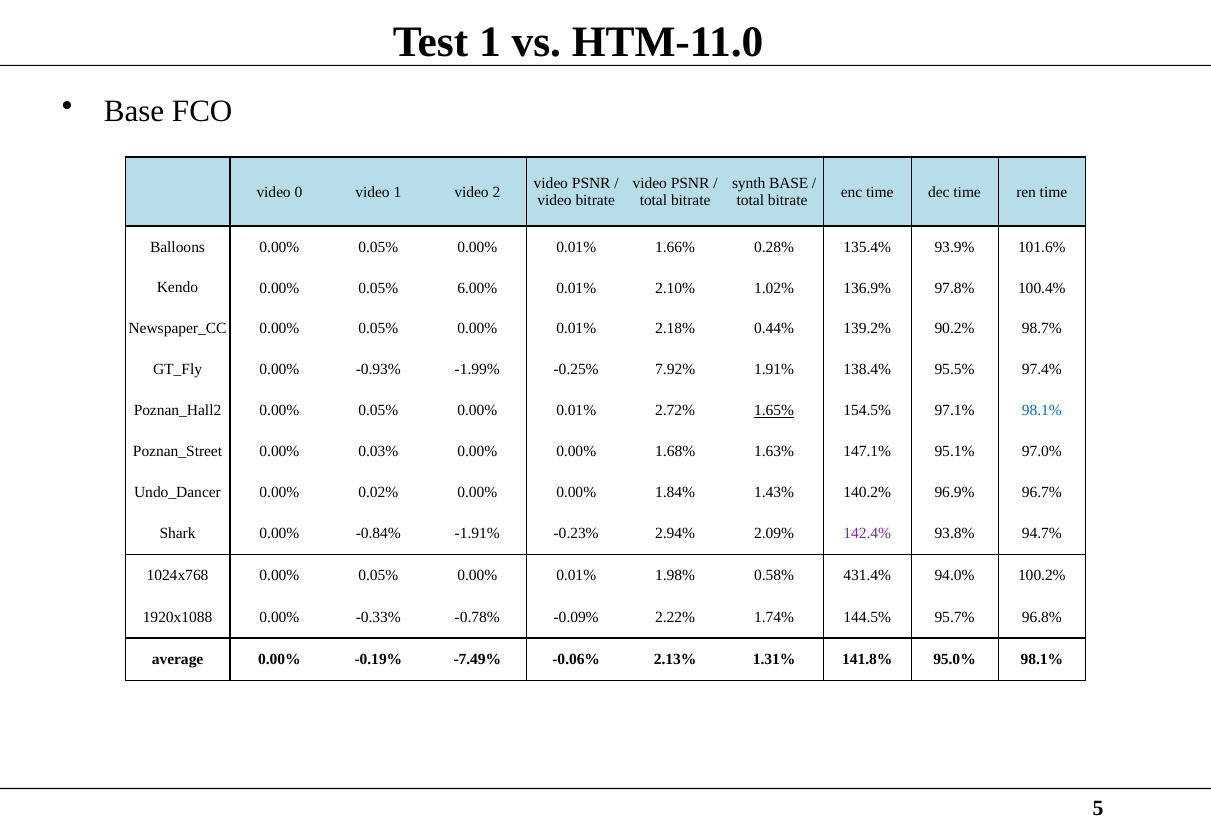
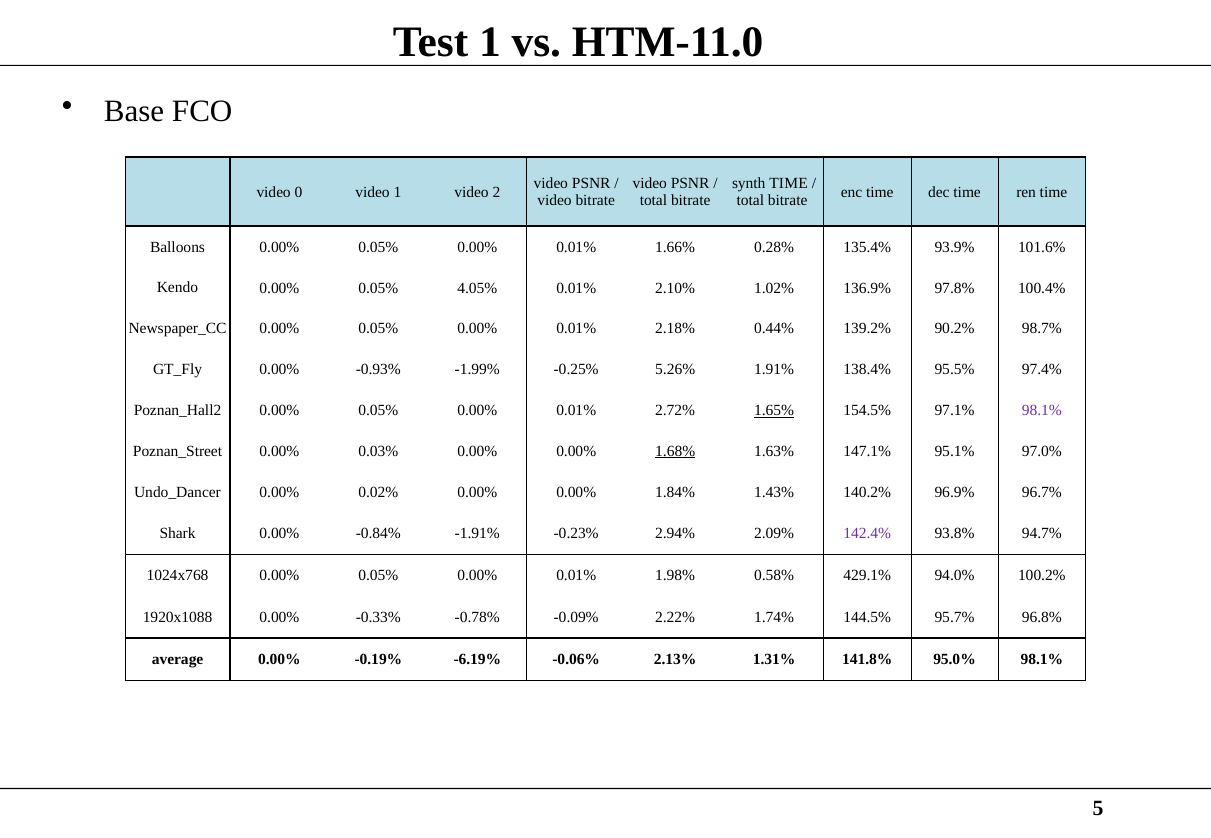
synth BASE: BASE -> TIME
6.00%: 6.00% -> 4.05%
7.92%: 7.92% -> 5.26%
98.1% at (1042, 411) colour: blue -> purple
1.68% underline: none -> present
431.4%: 431.4% -> 429.1%
-7.49%: -7.49% -> -6.19%
